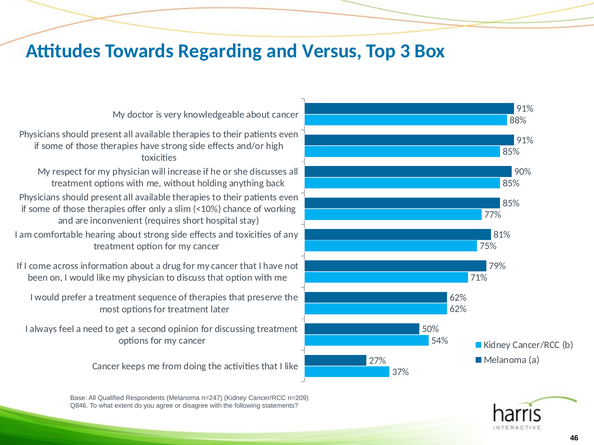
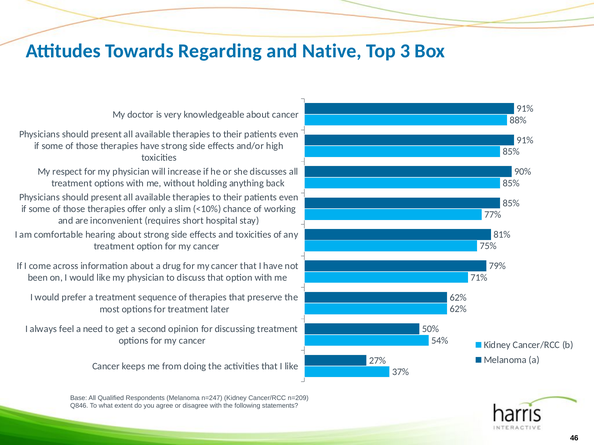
Versus: Versus -> Native
